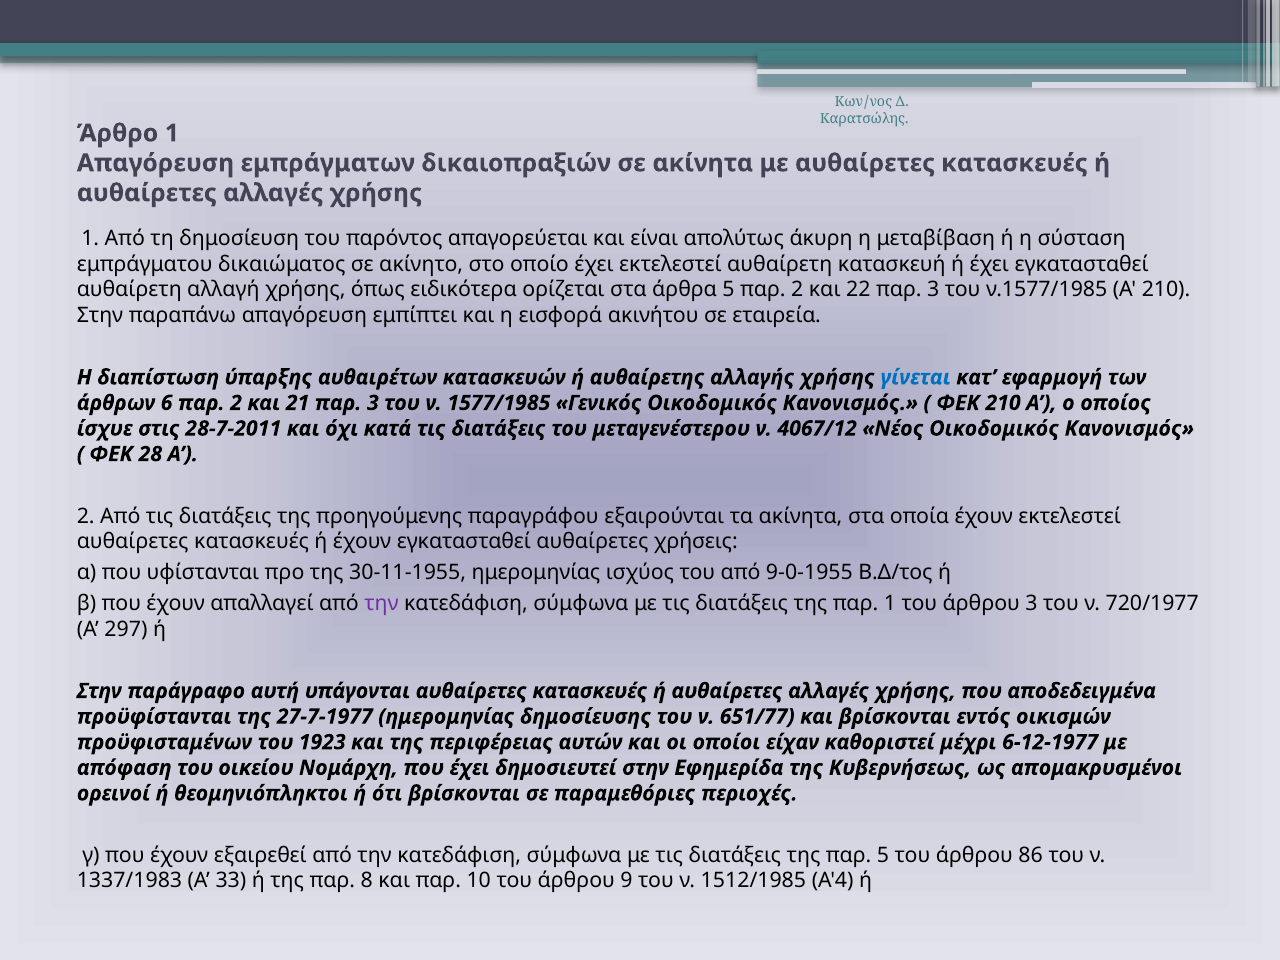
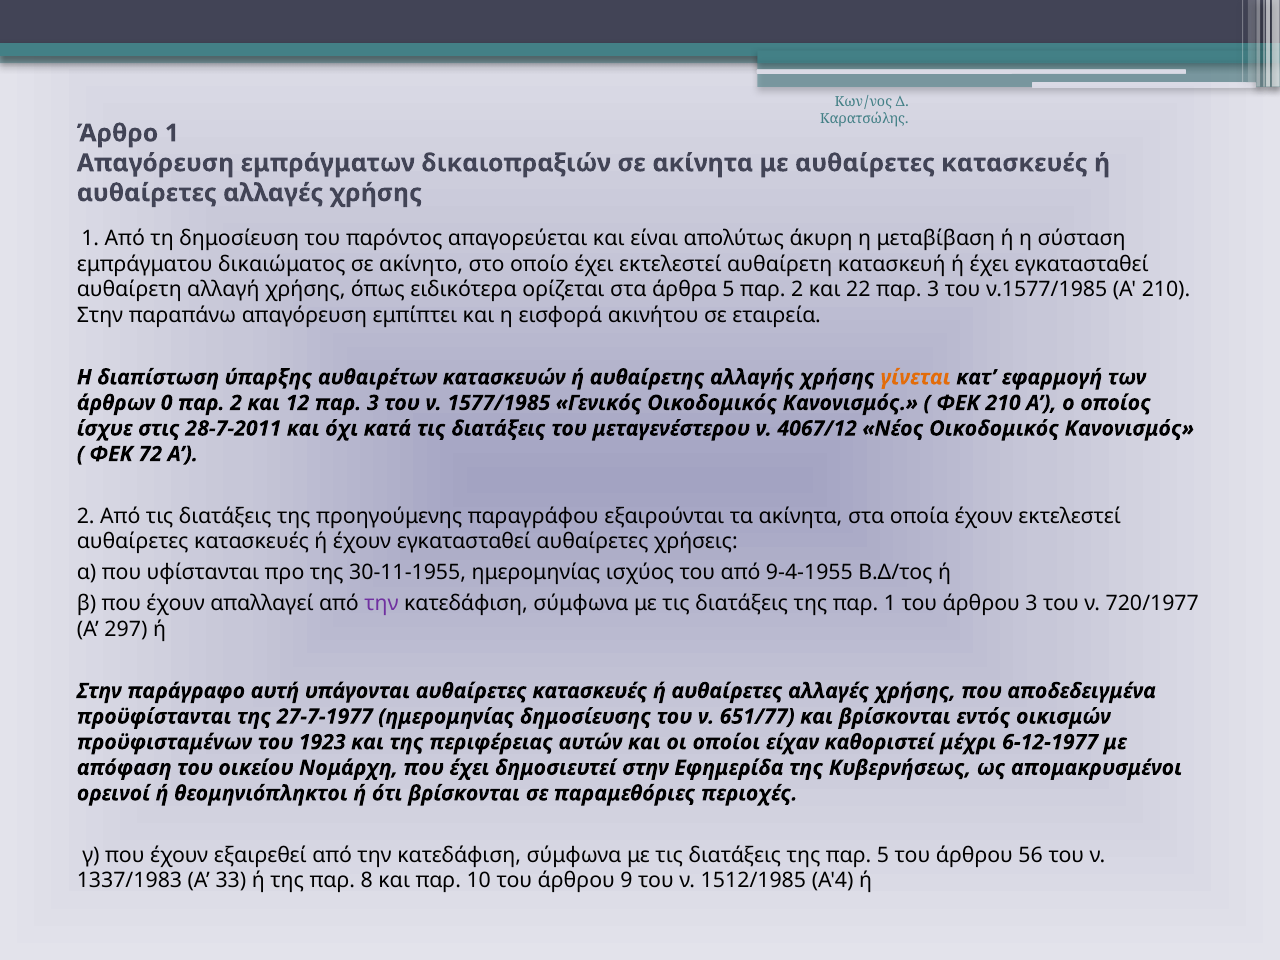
γίνεται colour: blue -> orange
6: 6 -> 0
21: 21 -> 12
28: 28 -> 72
9-0-1955: 9-0-1955 -> 9-4-1955
86: 86 -> 56
